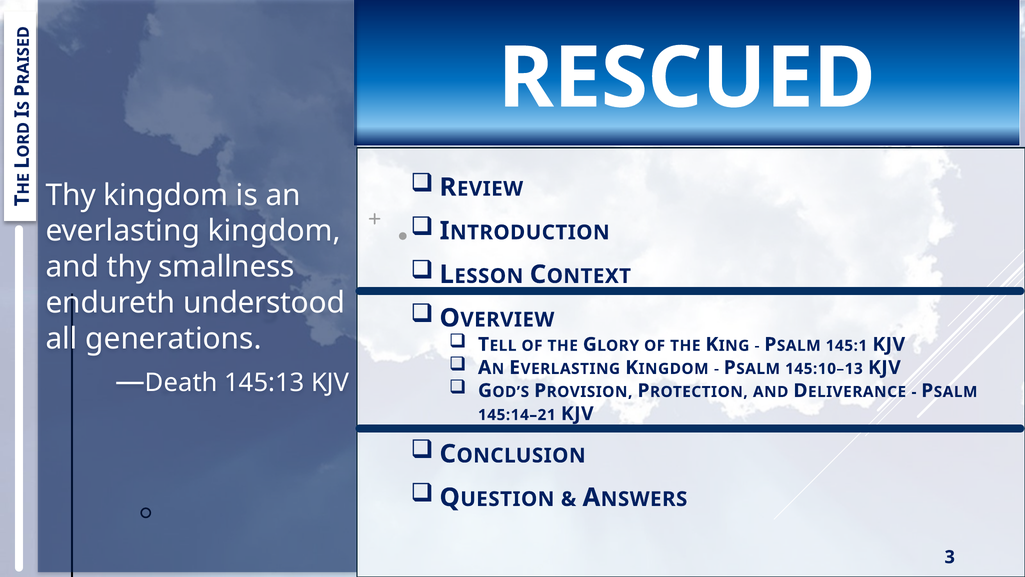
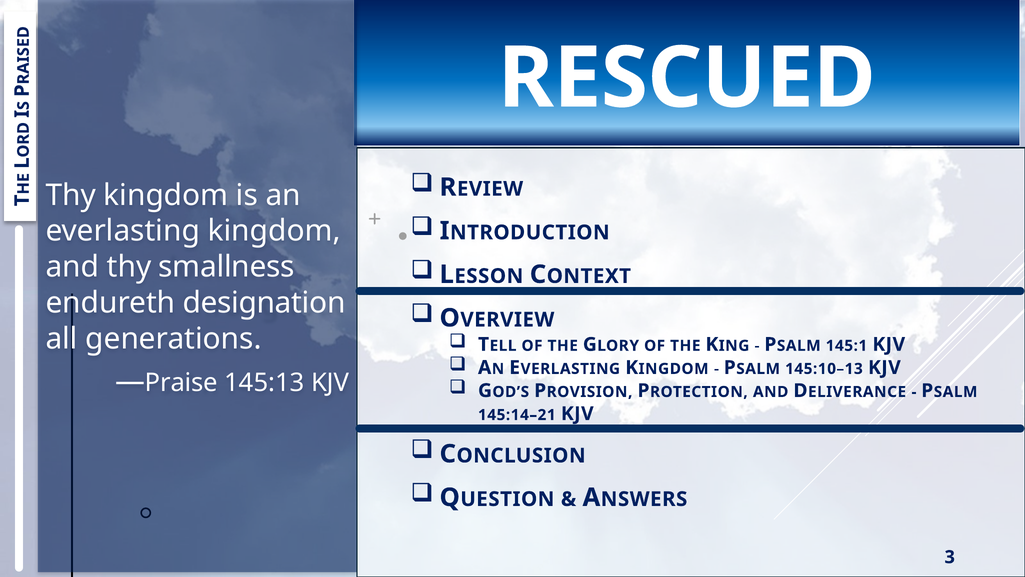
understood: understood -> designation
Death: Death -> Praise
